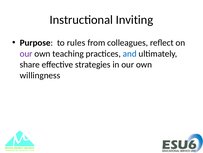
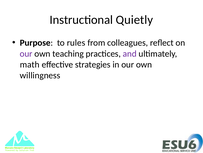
Inviting: Inviting -> Quietly
and colour: blue -> purple
share: share -> math
